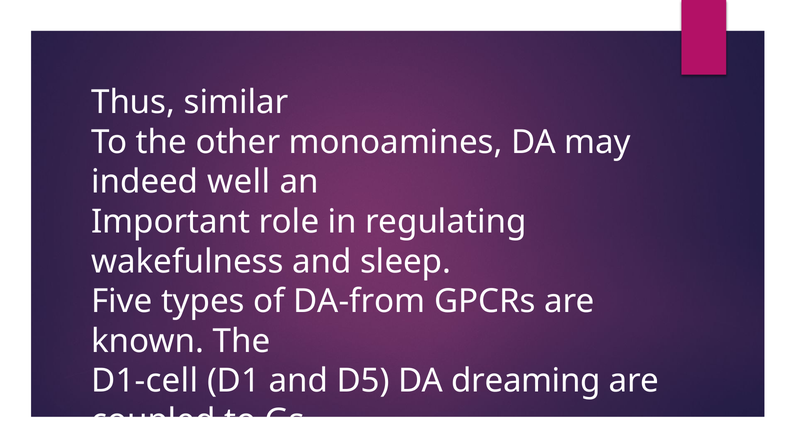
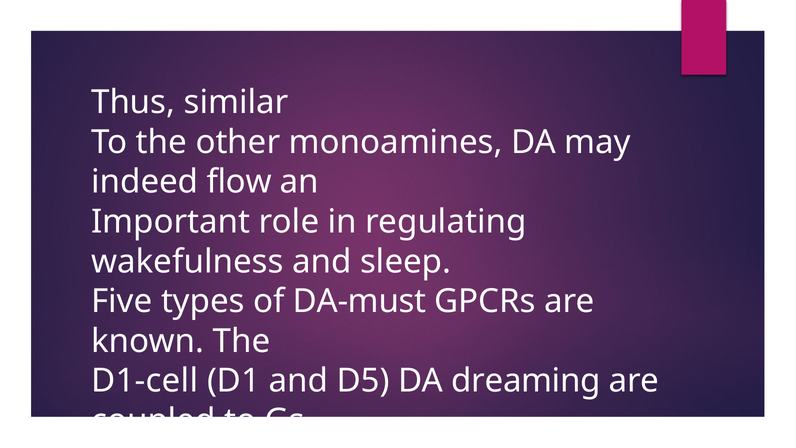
well: well -> flow
DA-from: DA-from -> DA-must
